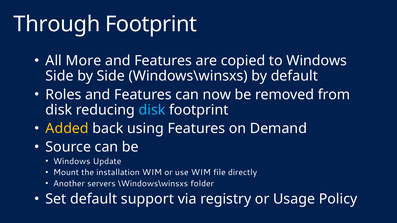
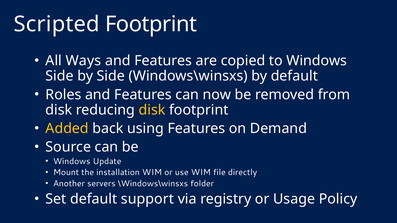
Through: Through -> Scripted
More: More -> Ways
disk at (152, 110) colour: light blue -> yellow
